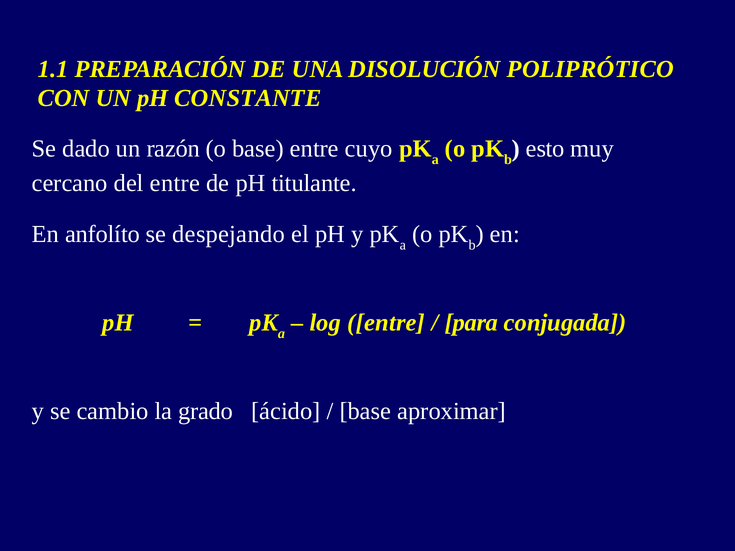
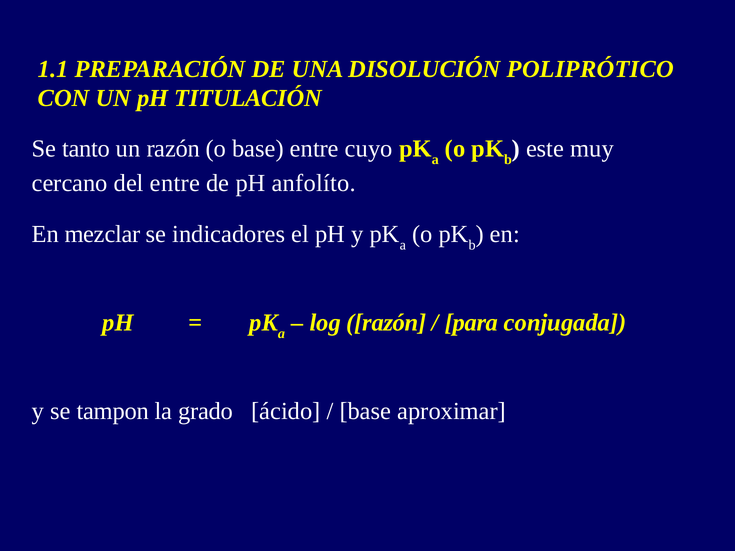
CONSTANTE: CONSTANTE -> TITULACIÓN
dado: dado -> tanto
esto: esto -> este
titulante: titulante -> anfolíto
anfolíto: anfolíto -> mezclar
despejando: despejando -> indicadores
log entre: entre -> razón
cambio: cambio -> tampon
